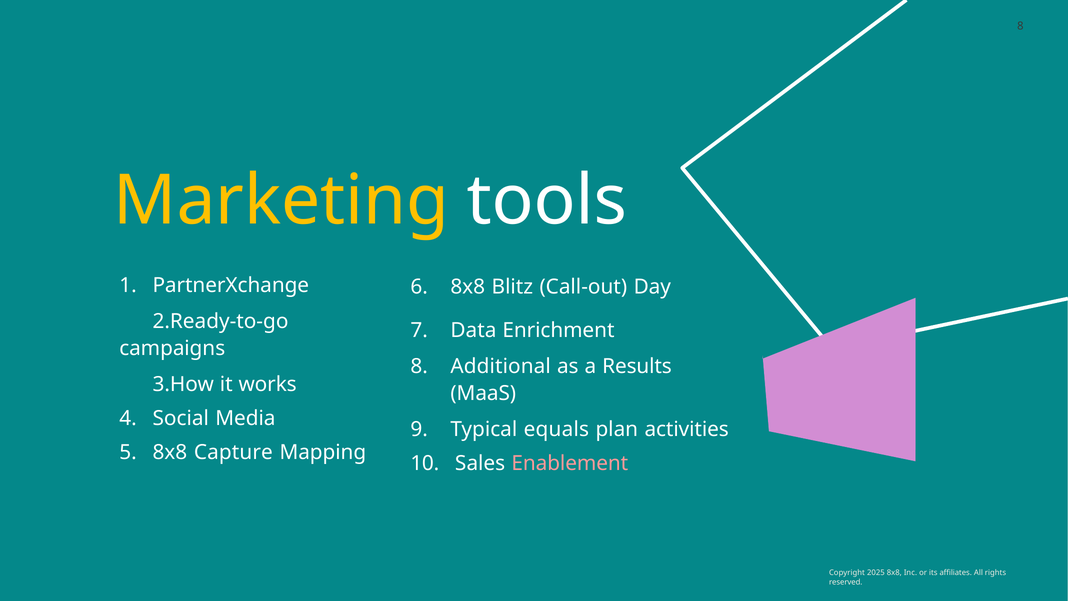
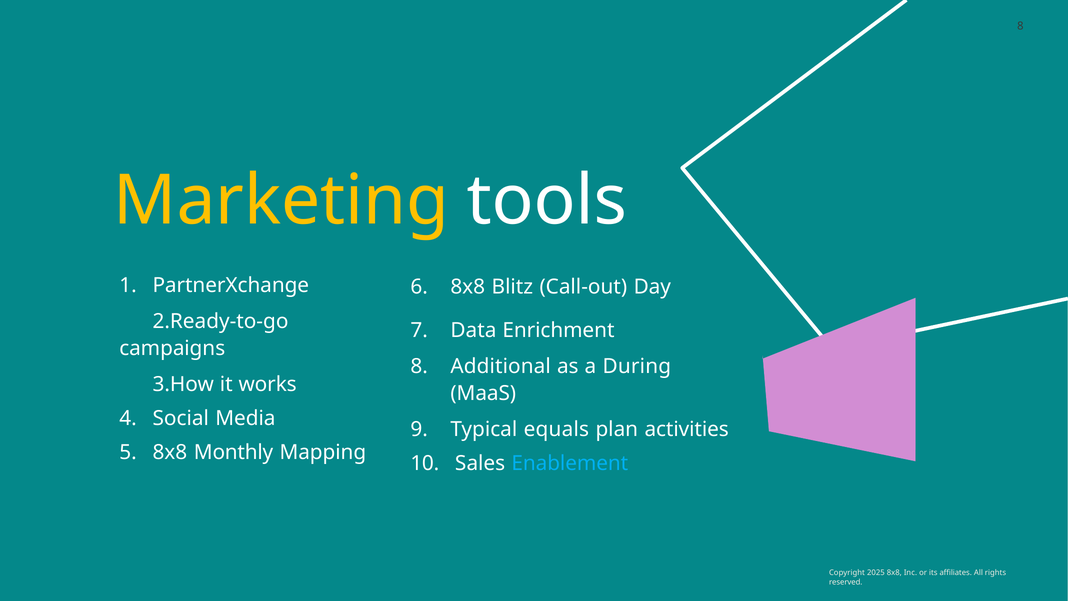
Results: Results -> During
Capture: Capture -> Monthly
Enablement colour: pink -> light blue
